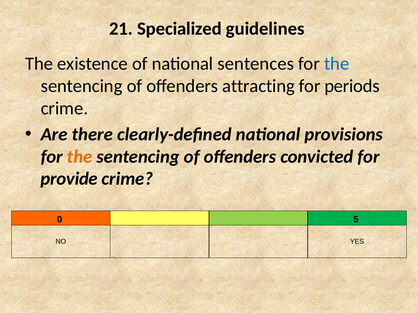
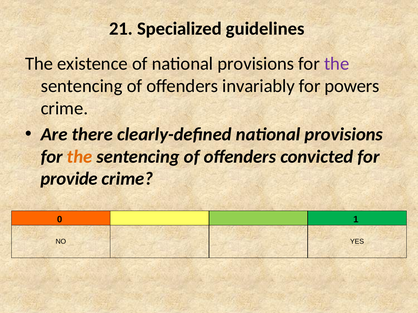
of national sentences: sentences -> provisions
the at (337, 64) colour: blue -> purple
attracting: attracting -> invariably
periods: periods -> powers
5: 5 -> 1
